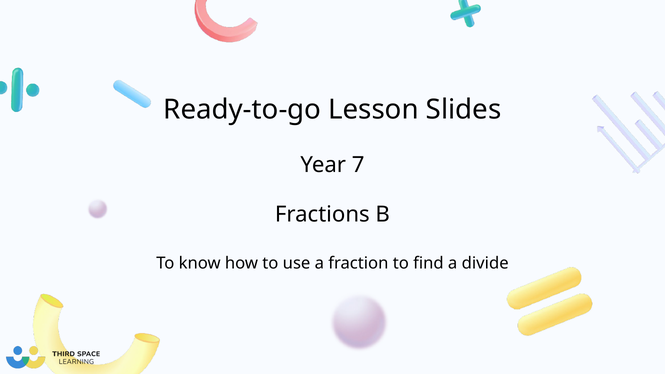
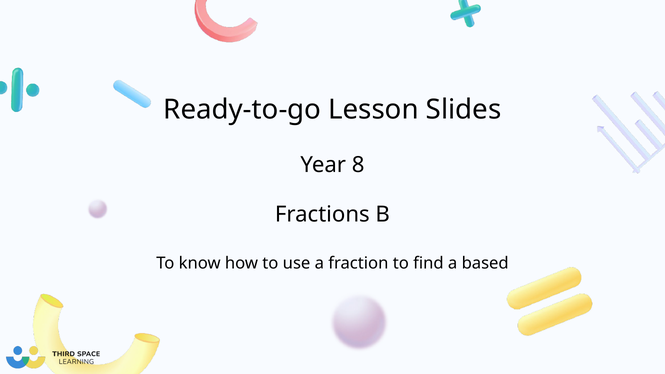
7: 7 -> 8
divide: divide -> based
